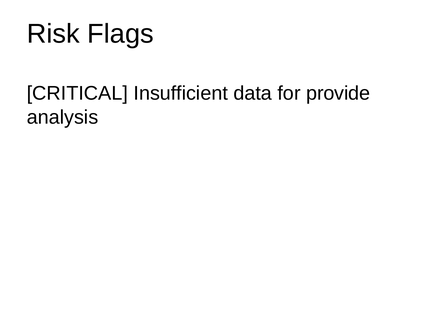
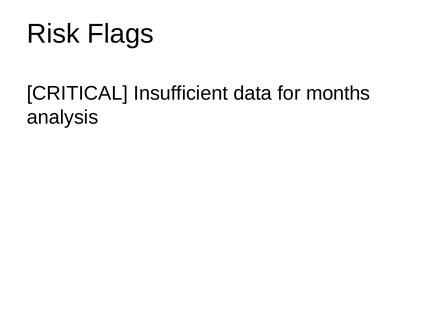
provide: provide -> months
